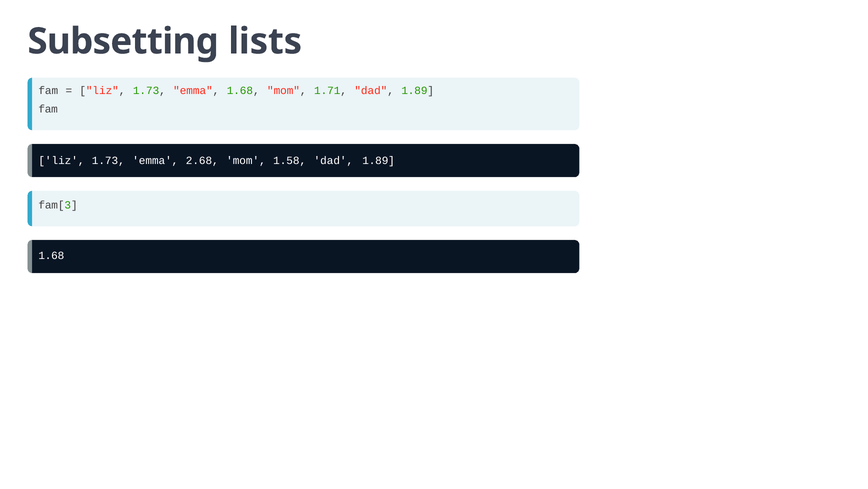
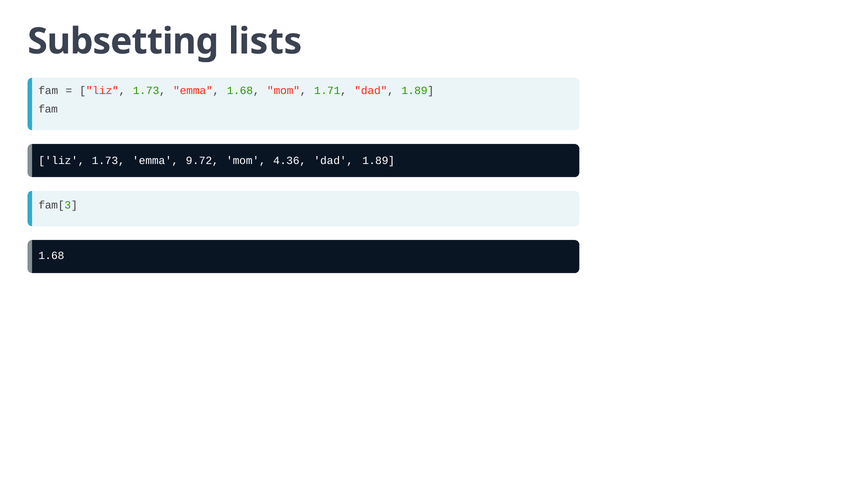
2.68: 2.68 -> 9.72
1.58: 1.58 -> 4.36
